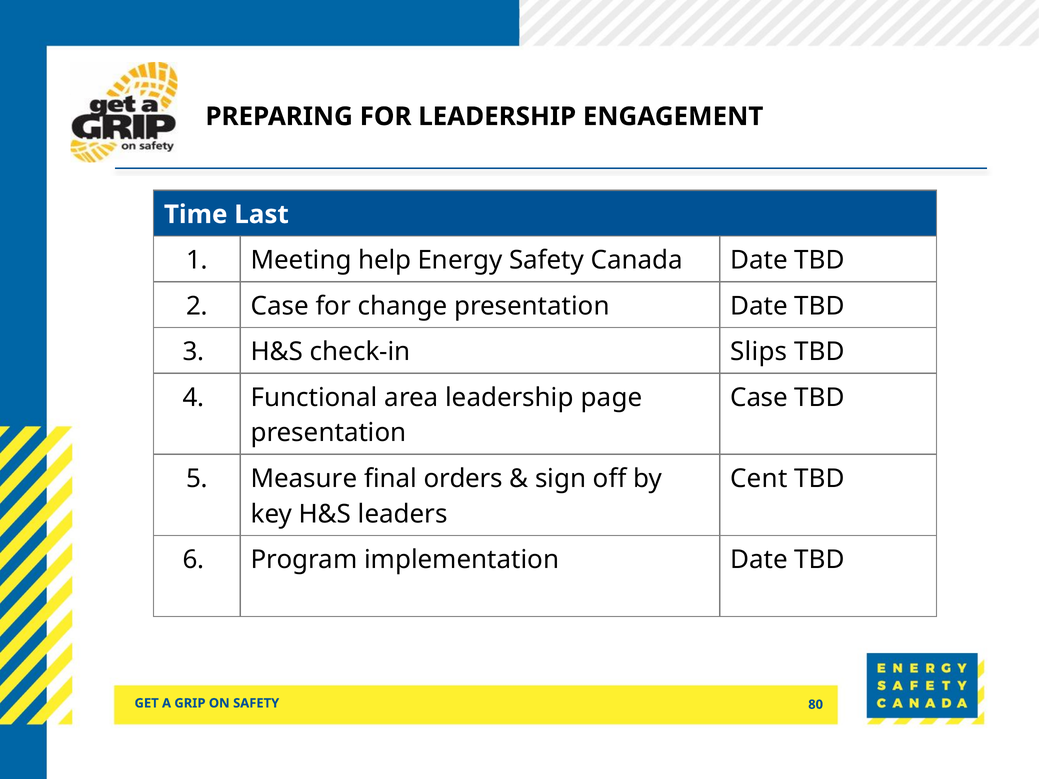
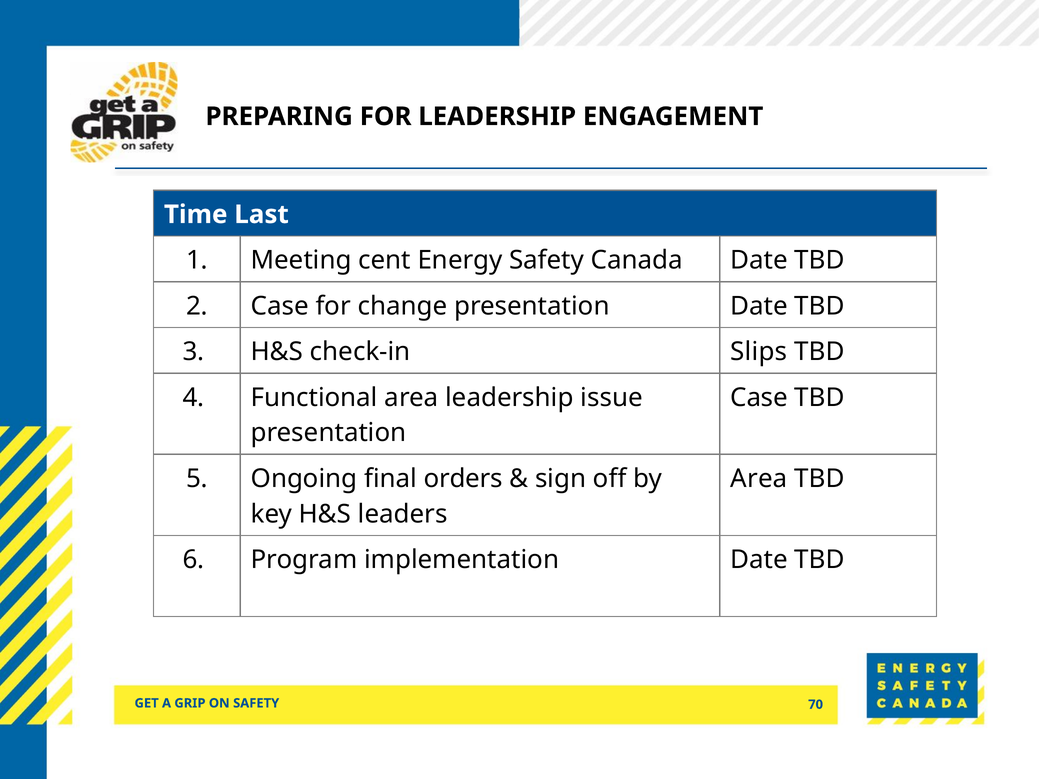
help: help -> cent
page: page -> issue
Measure: Measure -> Ongoing
Cent at (759, 479): Cent -> Area
80: 80 -> 70
